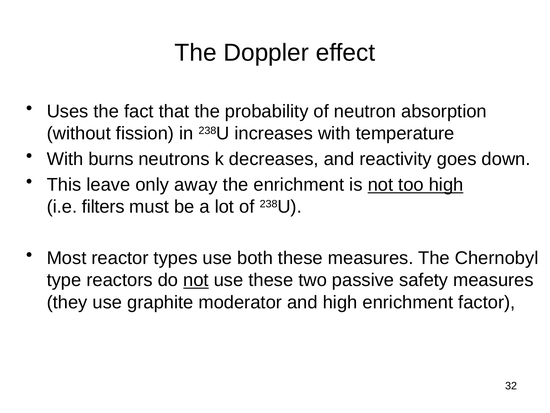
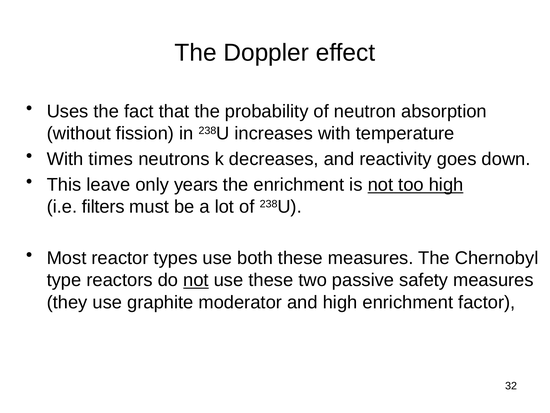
burns: burns -> times
away: away -> years
